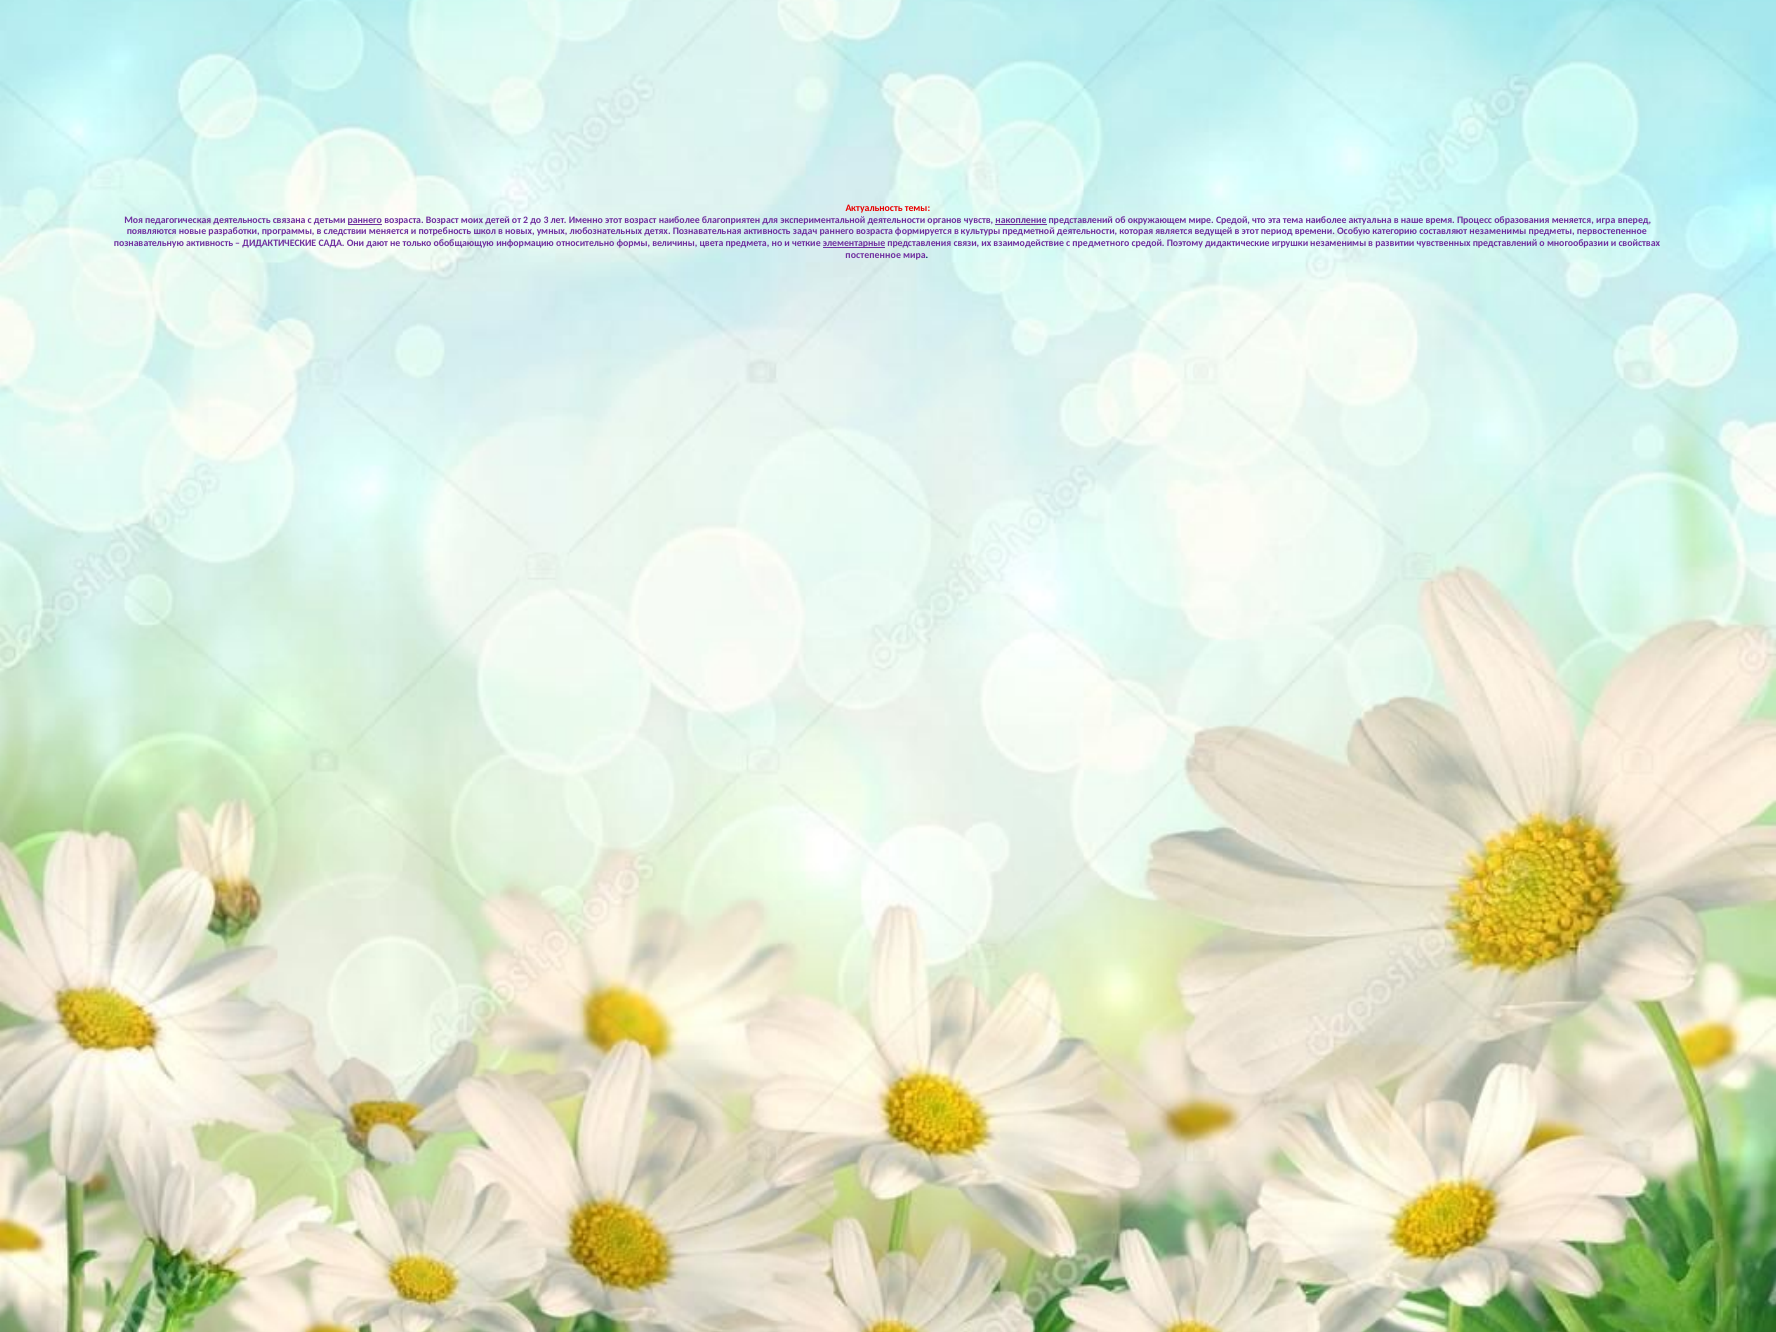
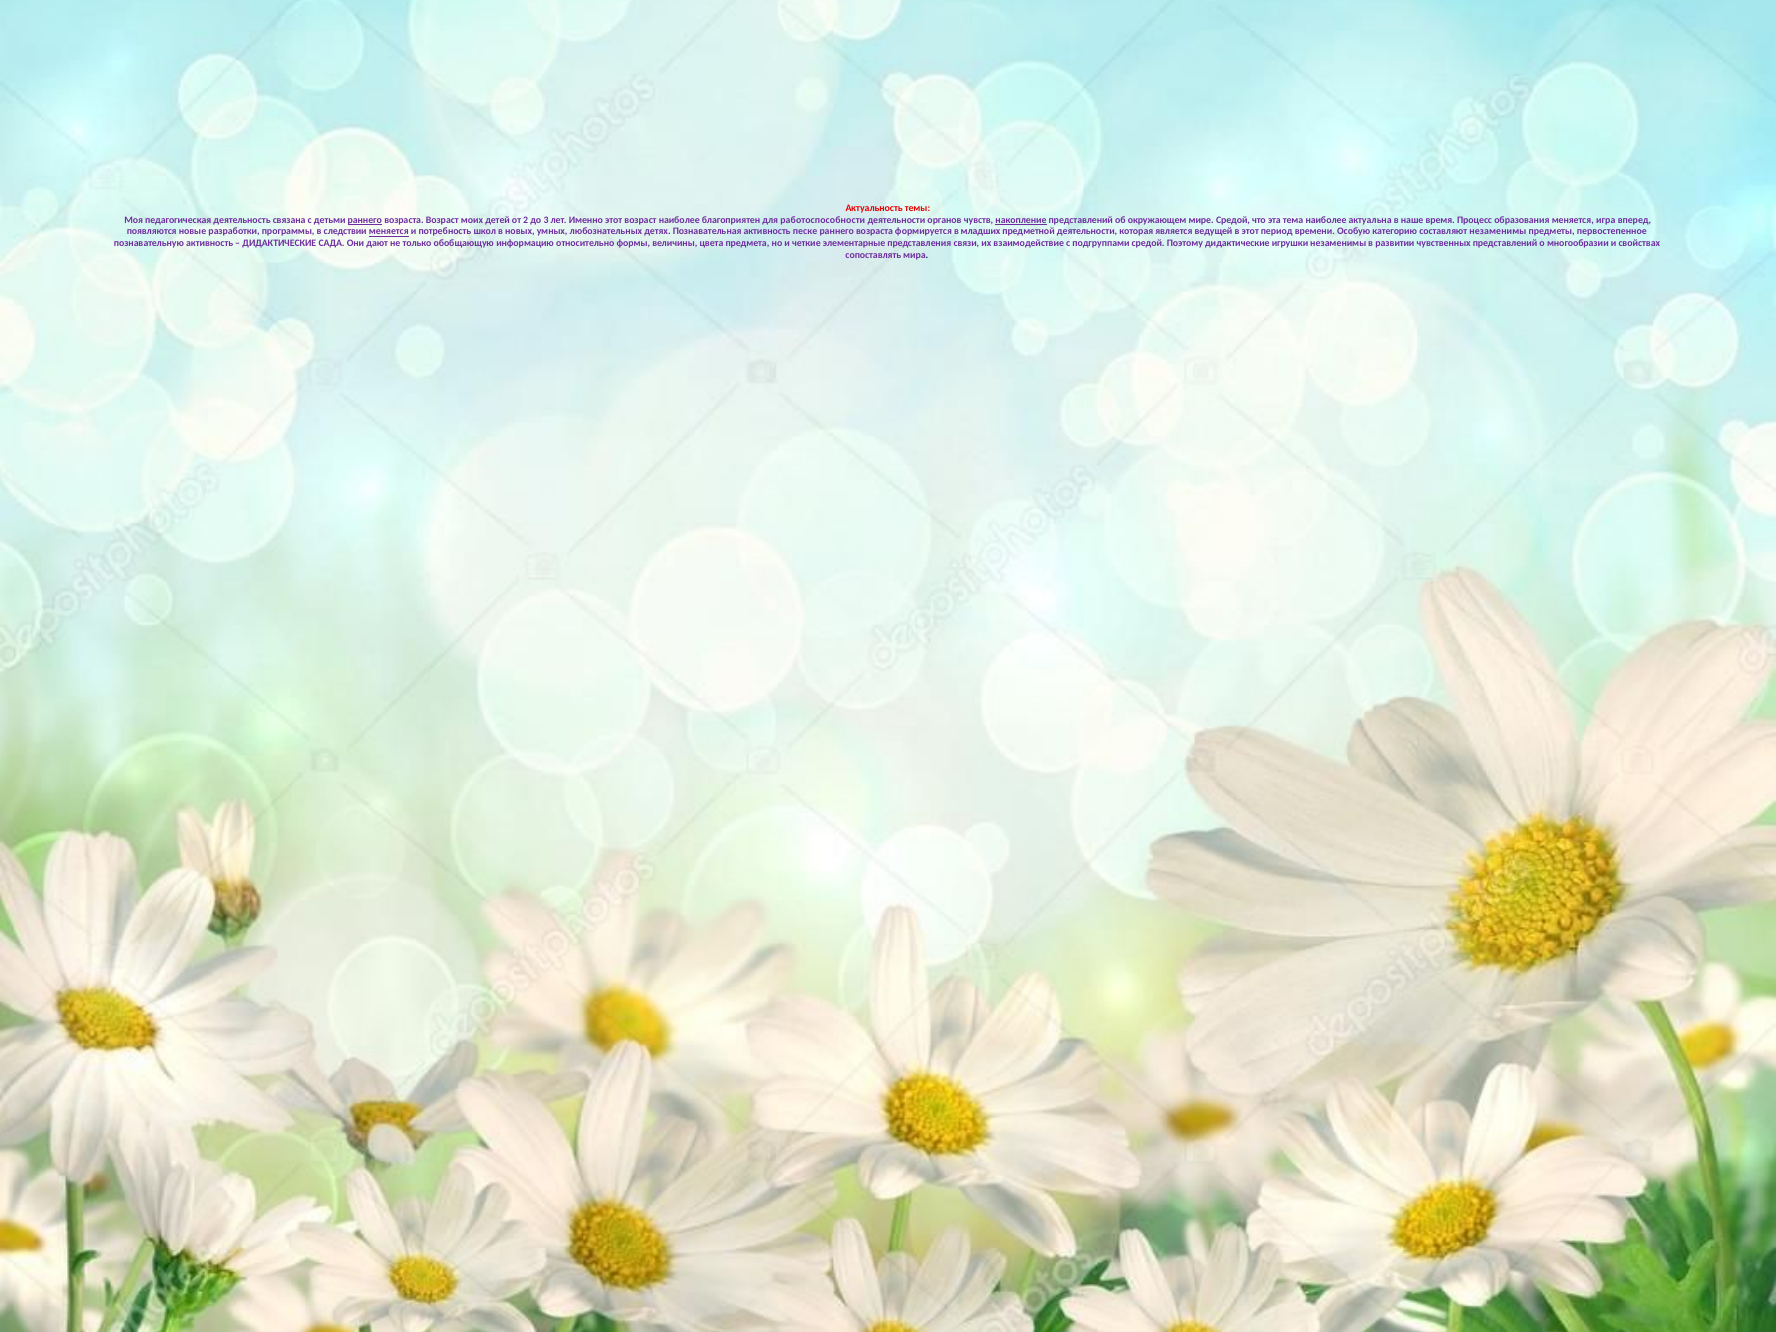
экспериментальной: экспериментальной -> работоспособности
меняется at (389, 232) underline: none -> present
задач: задач -> песке
культуры: культуры -> младших
элементарные underline: present -> none
предметного: предметного -> подгруппами
постепенное: постепенное -> сопоставлять
